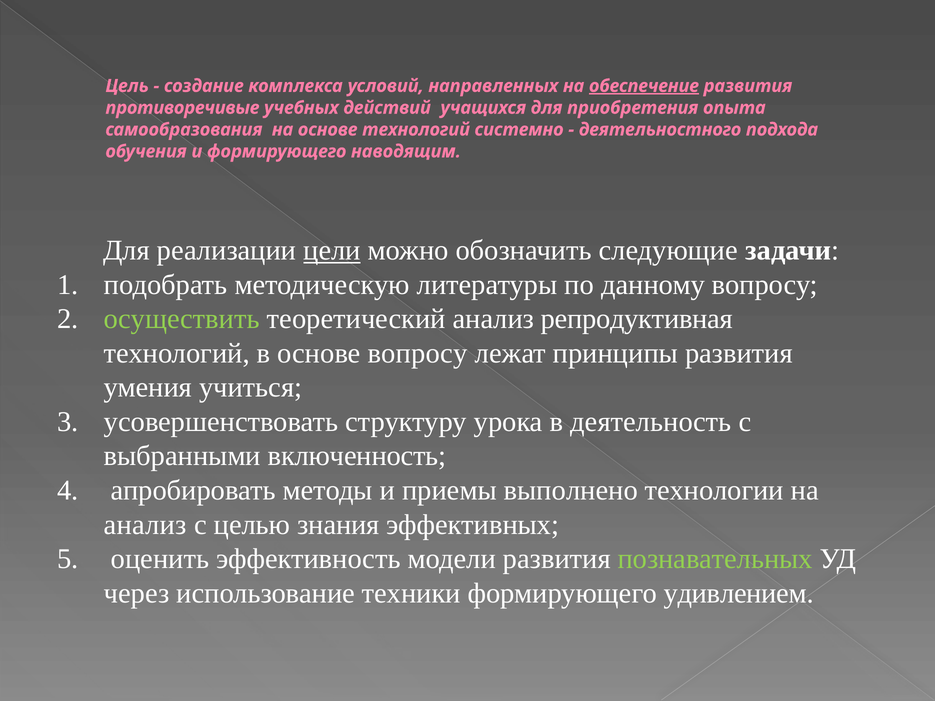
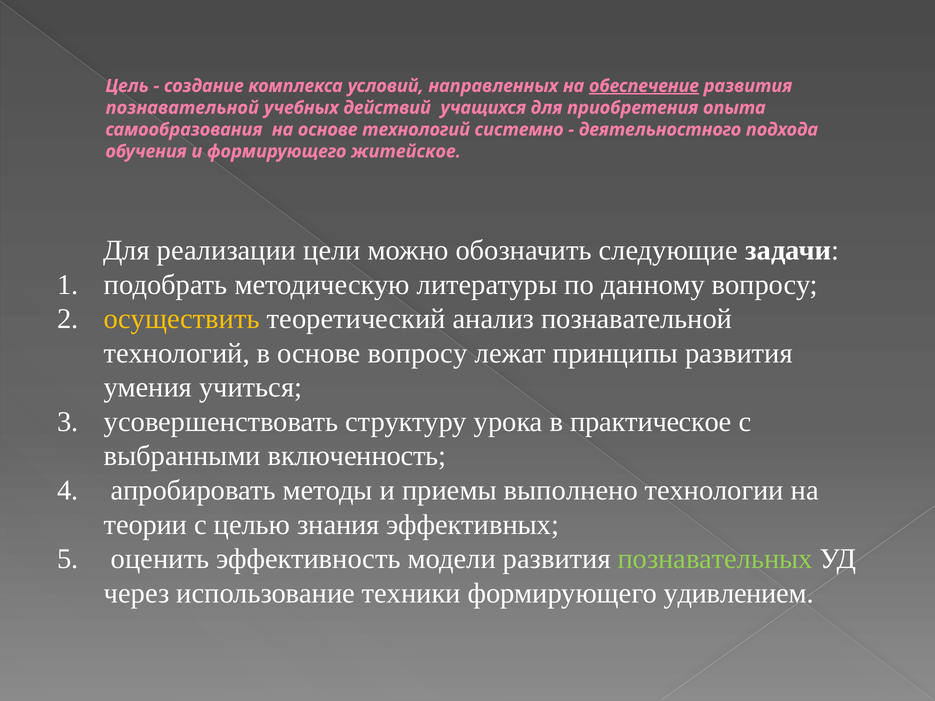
противоречивые at (182, 108): противоречивые -> познавательной
наводящим: наводящим -> житейское
цели underline: present -> none
осуществить colour: light green -> yellow
анализ репродуктивная: репродуктивная -> познавательной
деятельность: деятельность -> практическое
анализ at (145, 525): анализ -> теории
